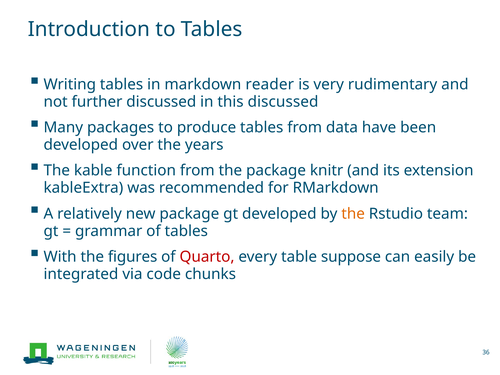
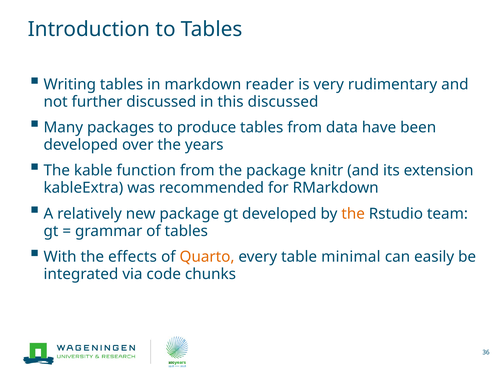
figures: figures -> effects
Quarto colour: red -> orange
suppose: suppose -> minimal
